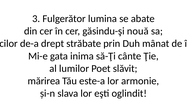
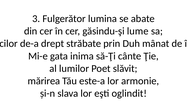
nouă: nouă -> lume
